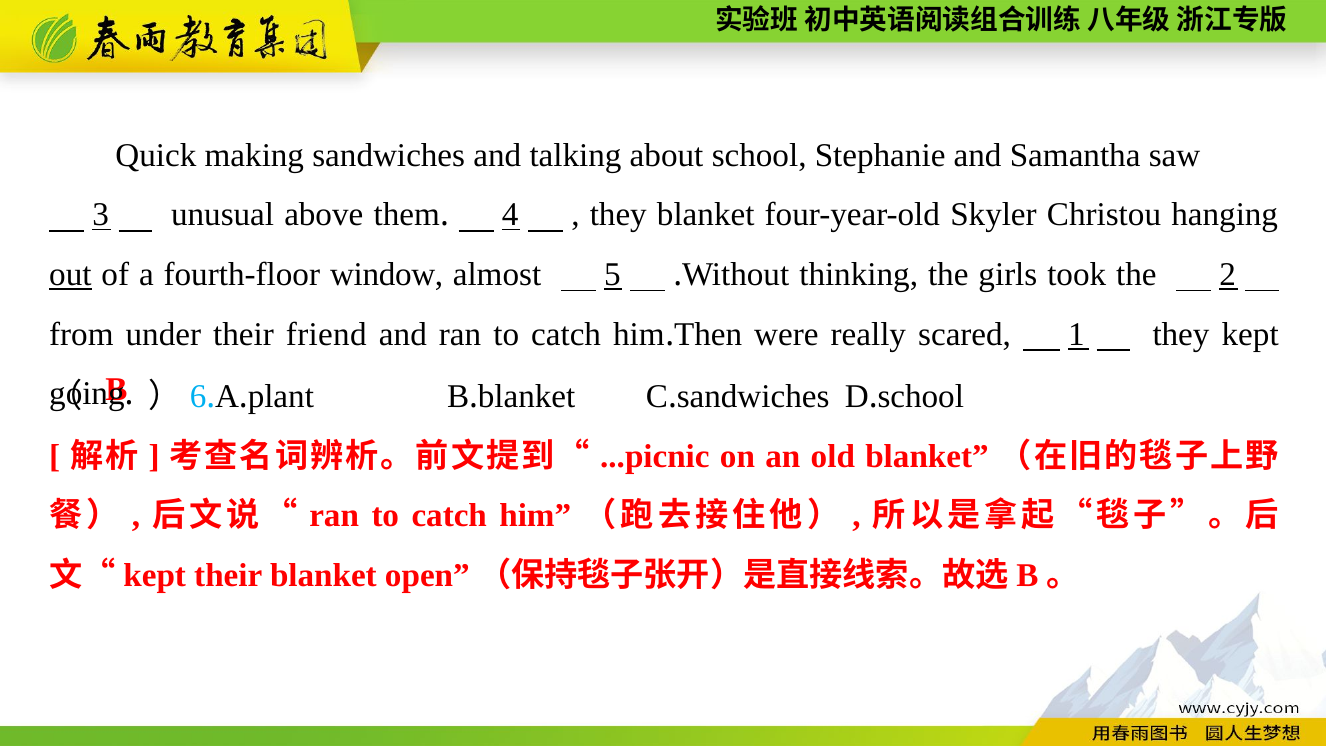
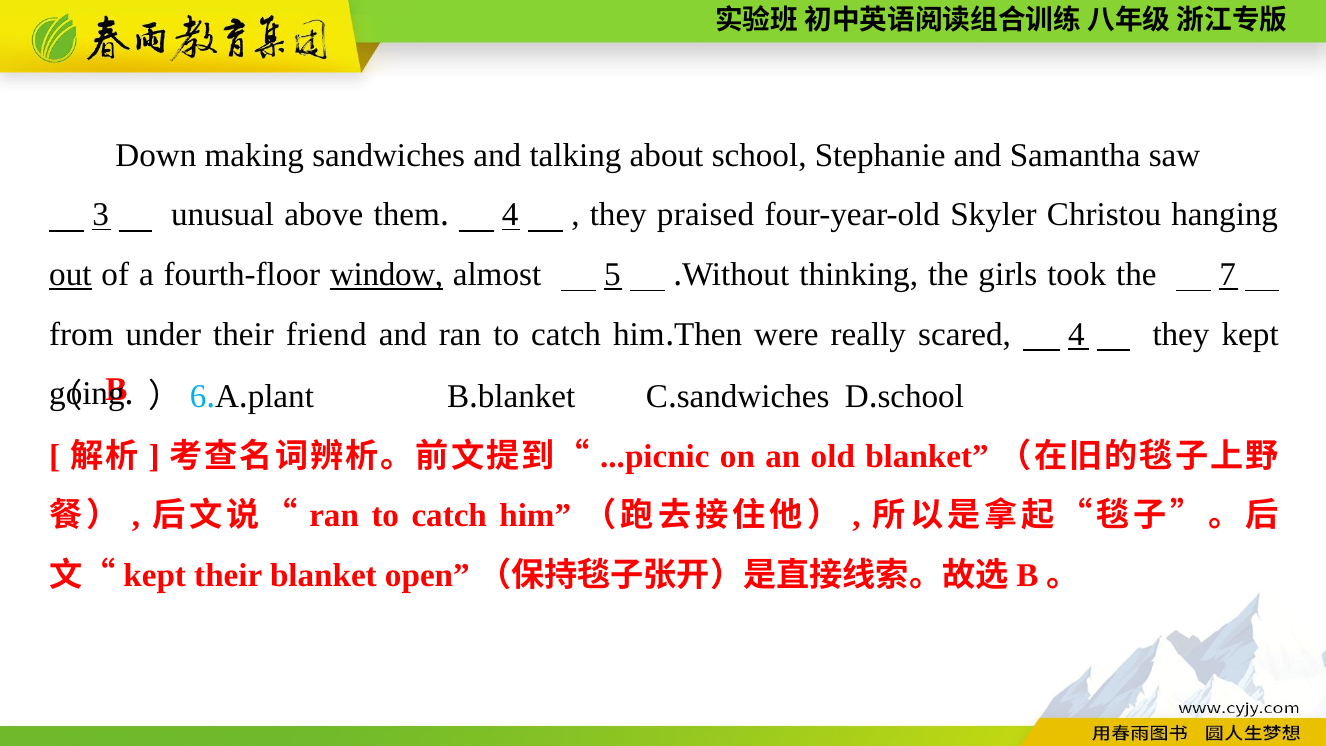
Quick: Quick -> Down
they blanket: blanket -> praised
window underline: none -> present
2: 2 -> 7
scared 1: 1 -> 4
